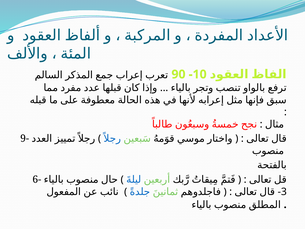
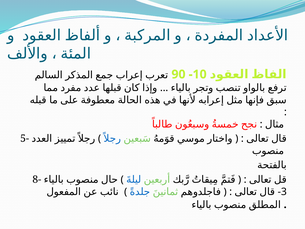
9-: 9- -> 5-
6-: 6- -> 8-
